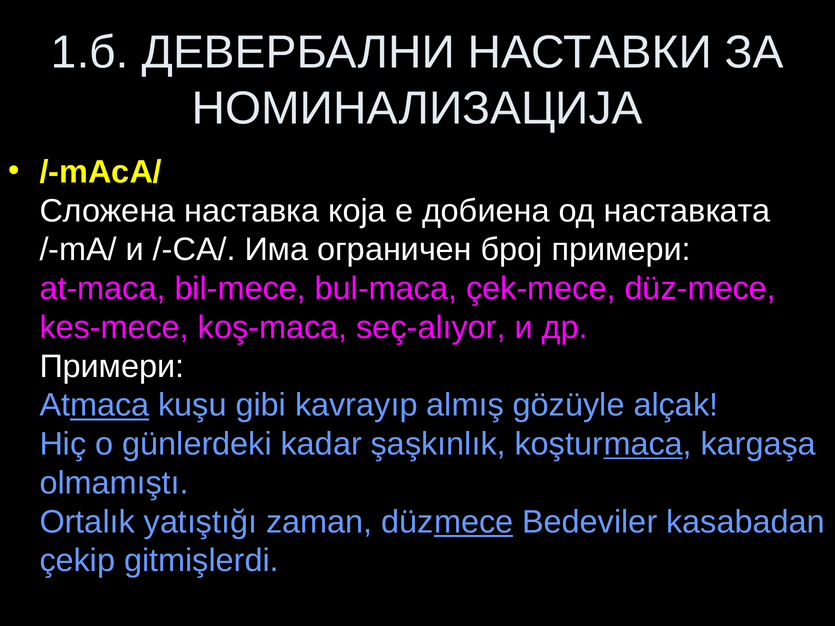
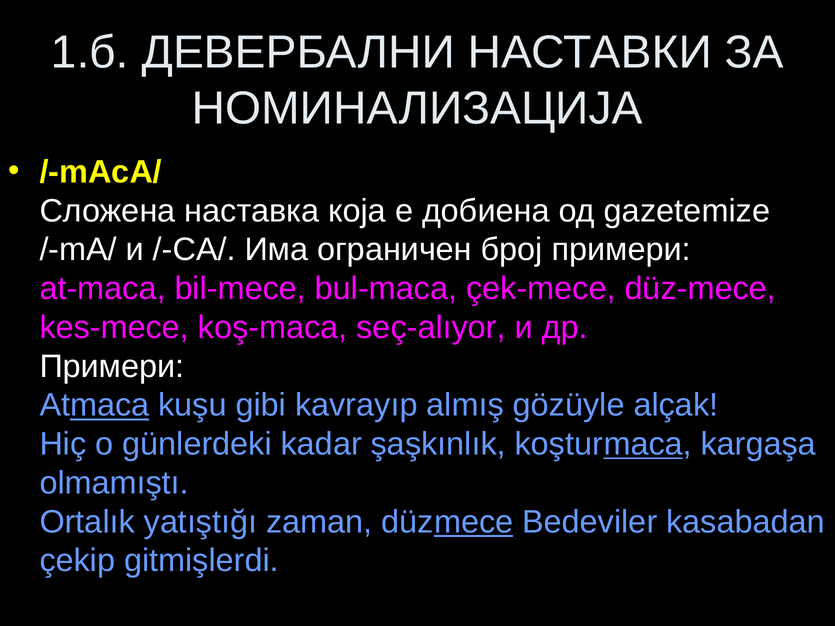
наставката: наставката -> gazetemize
